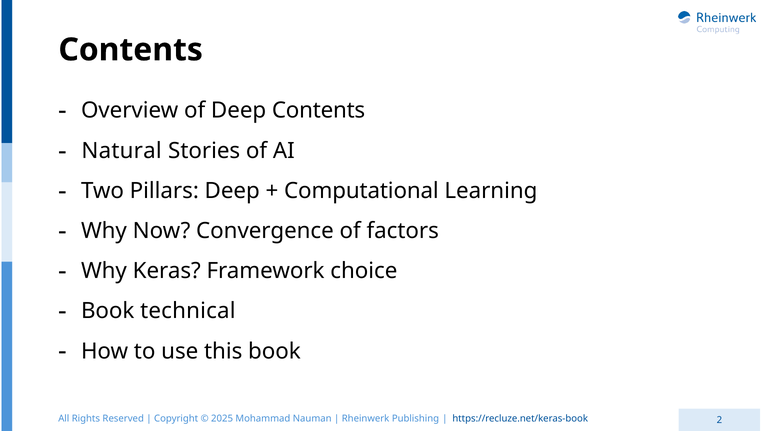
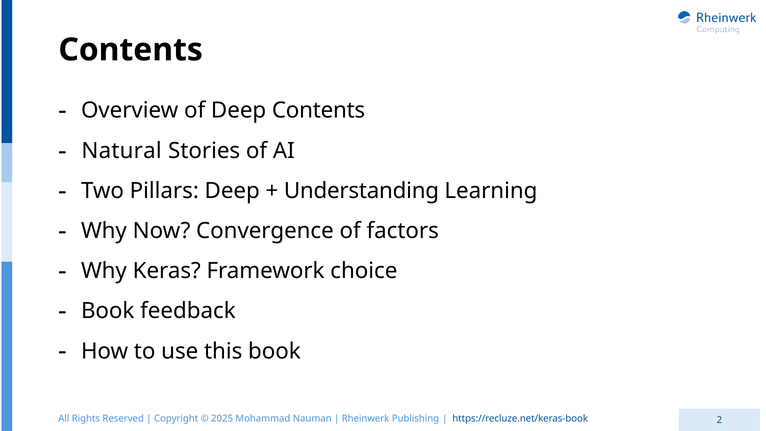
Computational: Computational -> Understanding
technical: technical -> feedback
